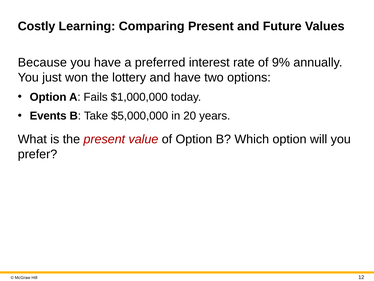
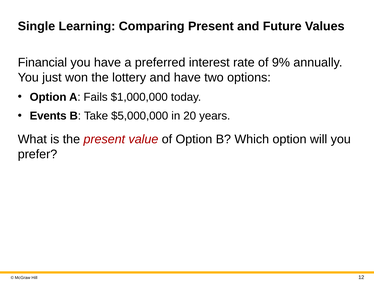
Costly: Costly -> Single
Because: Because -> Financial
